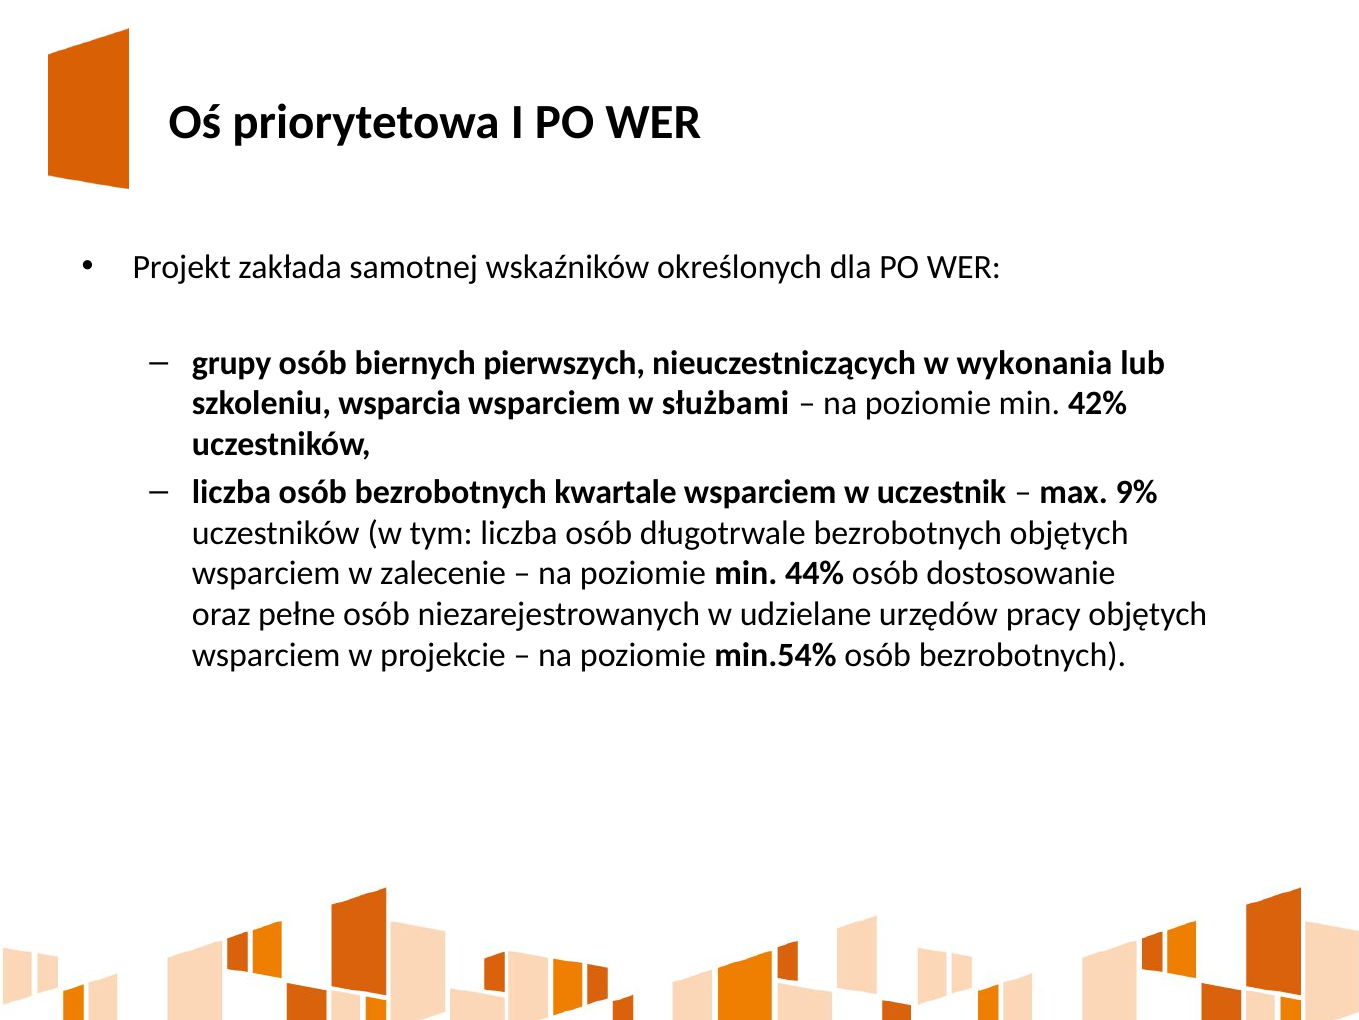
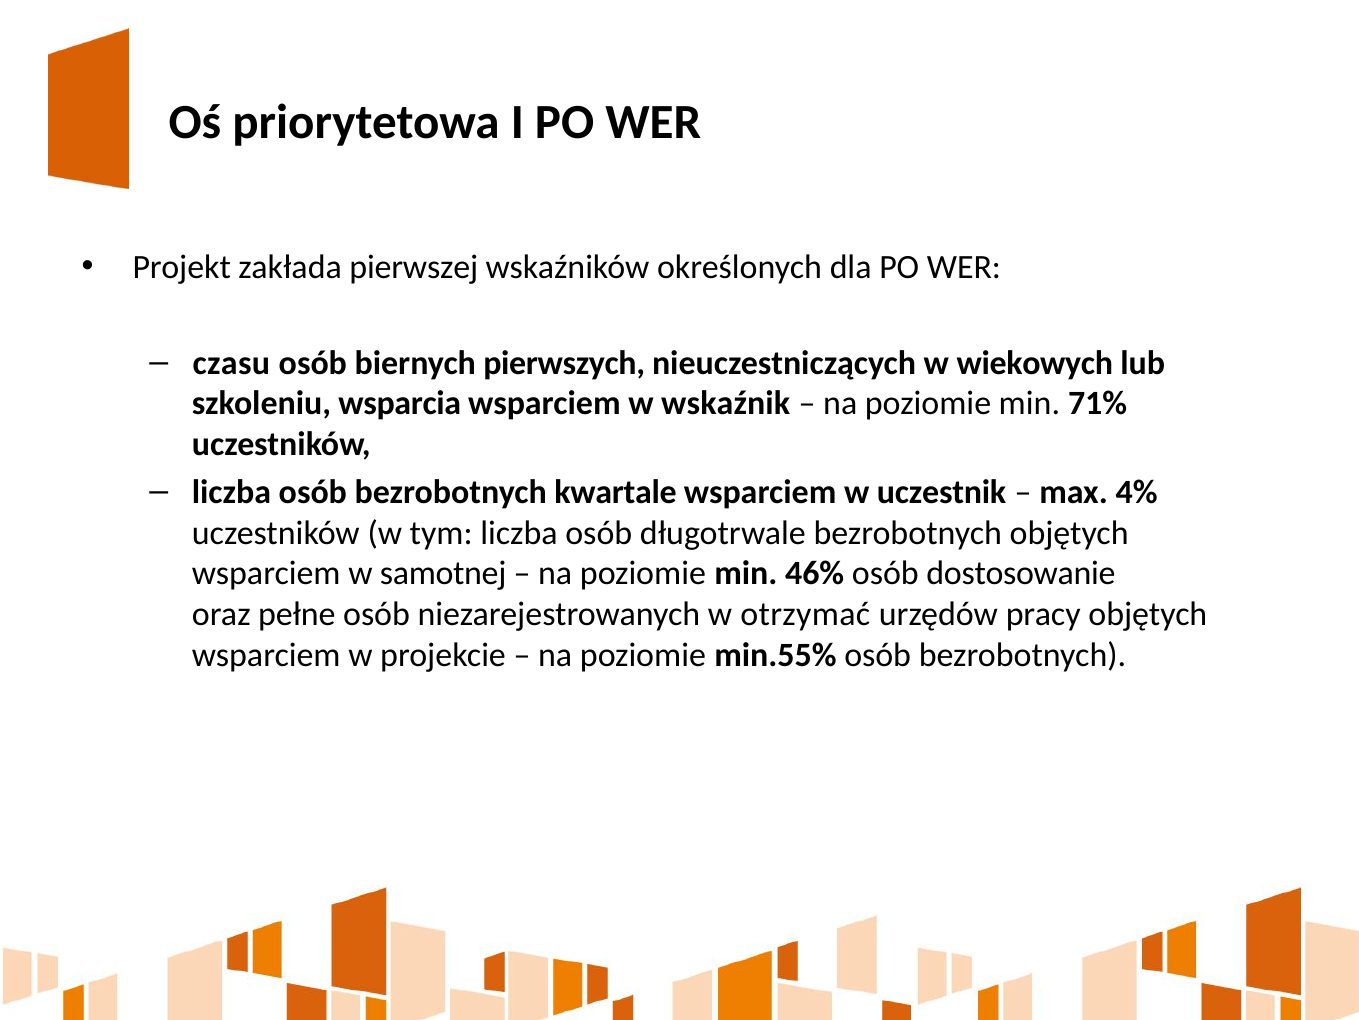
samotnej: samotnej -> pierwszej
grupy: grupy -> czasu
wykonania: wykonania -> wiekowych
służbami: służbami -> wskaźnik
42%: 42% -> 71%
9%: 9% -> 4%
zalecenie: zalecenie -> samotnej
44%: 44% -> 46%
udzielane: udzielane -> otrzymać
min.54%: min.54% -> min.55%
